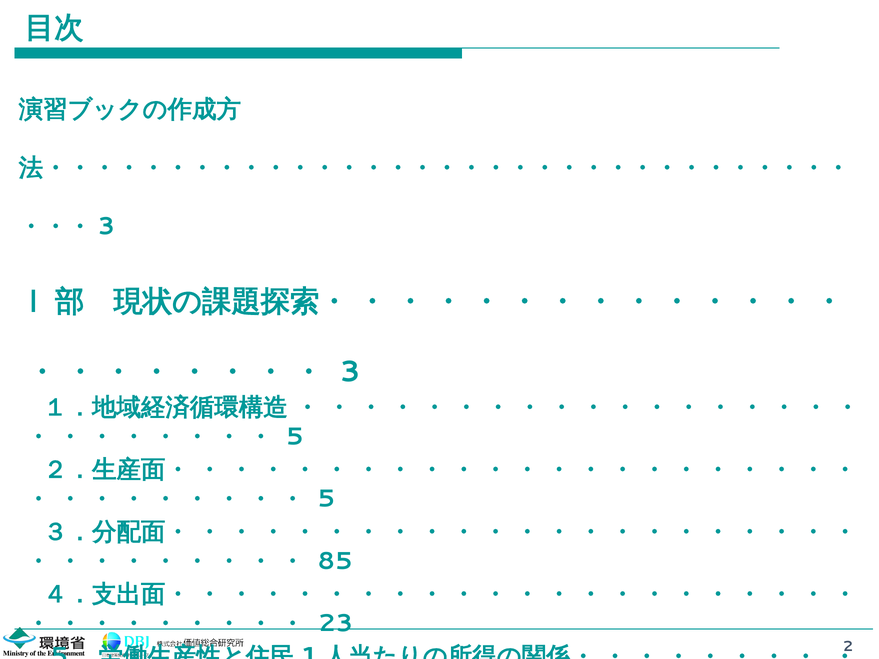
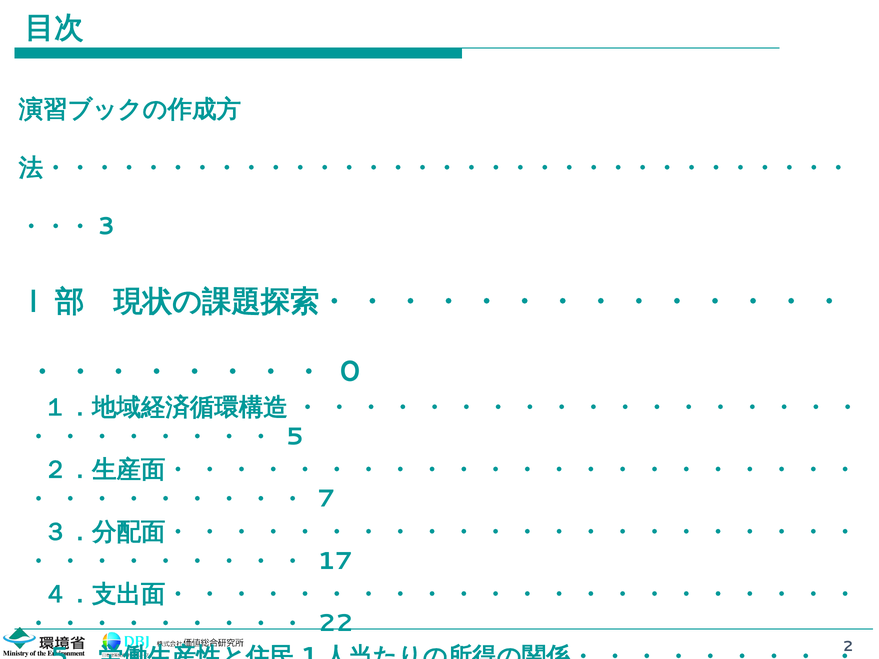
3: 3 -> 0
5 at (327, 499): 5 -> 7
85: 85 -> 17
23: 23 -> 22
